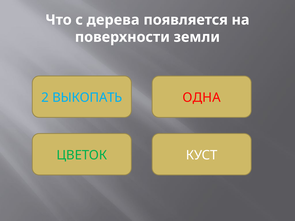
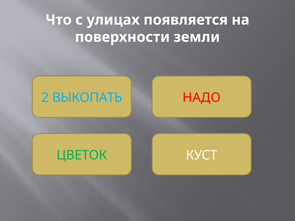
дерева: дерева -> улицах
ОДНА: ОДНА -> НАДО
